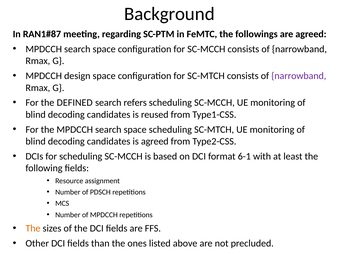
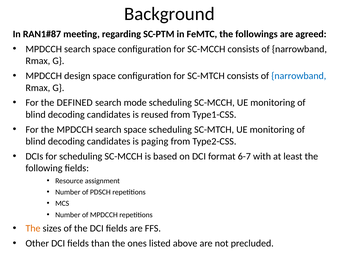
narrowband at (299, 76) colour: purple -> blue
refers: refers -> mode
is agreed: agreed -> paging
6-1: 6-1 -> 6-7
